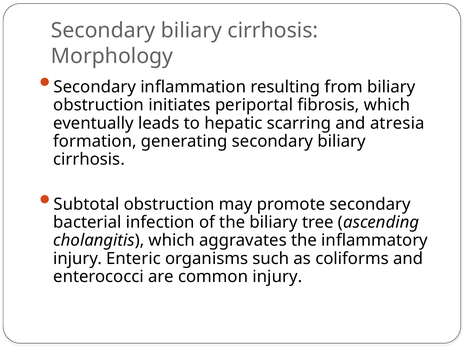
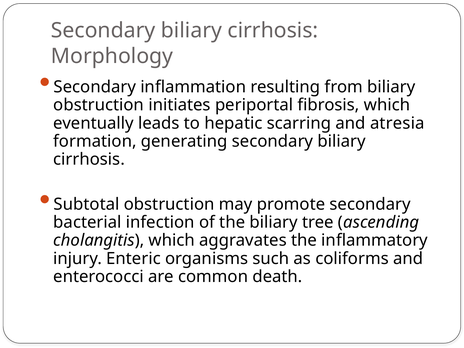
common injury: injury -> death
